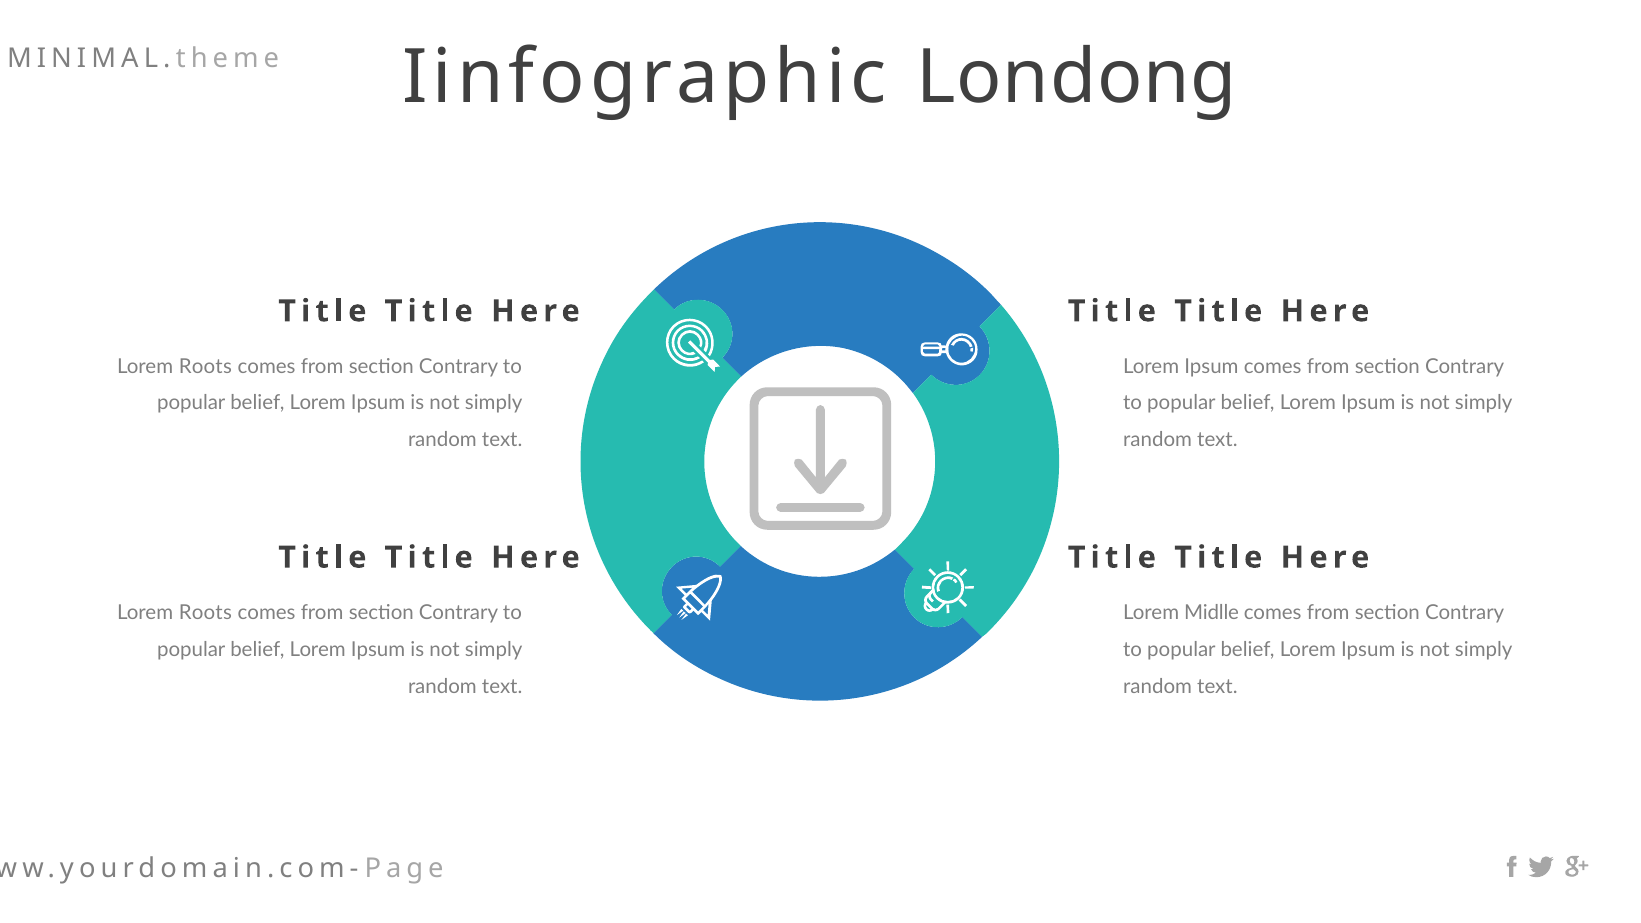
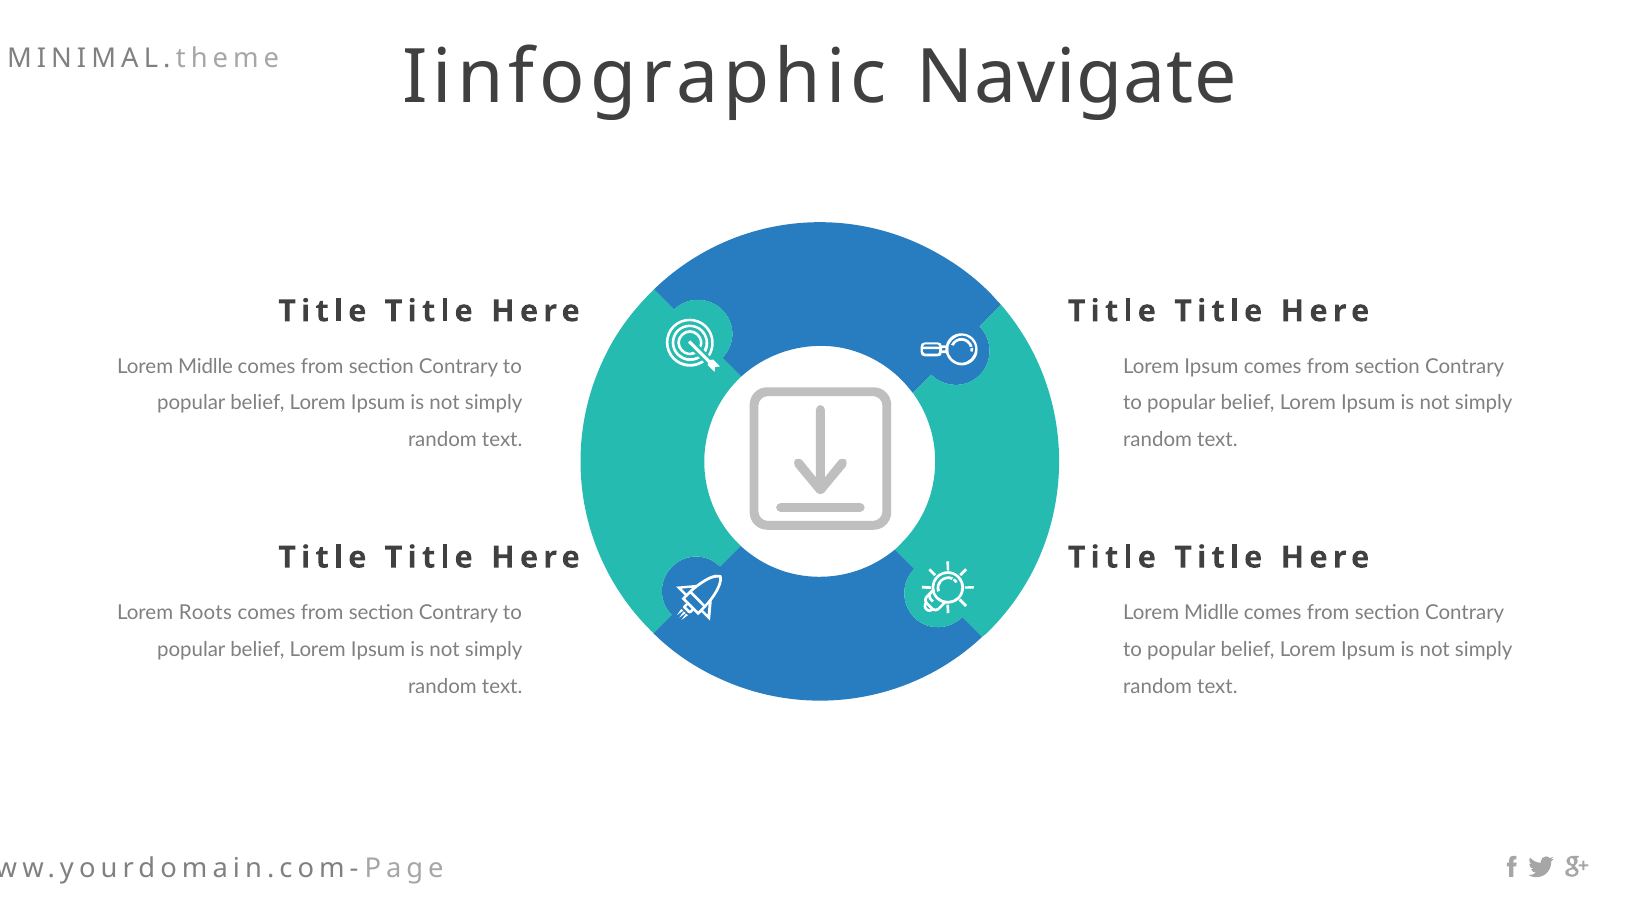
Londong: Londong -> Navigate
Roots at (205, 366): Roots -> Midlle
